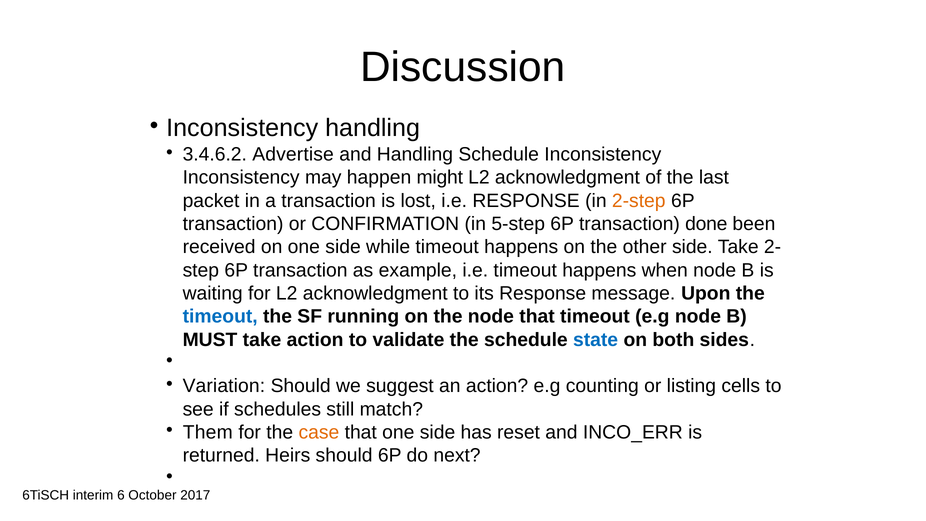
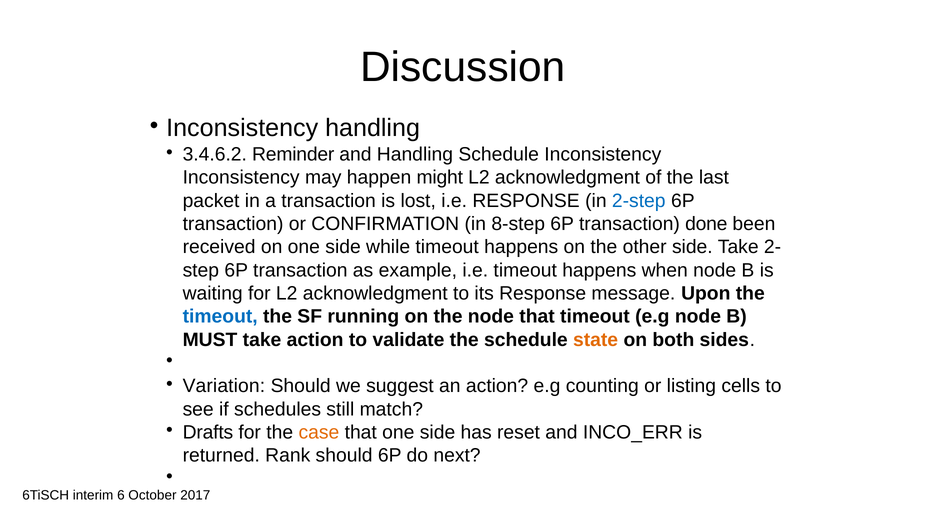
Advertise: Advertise -> Reminder
2-step colour: orange -> blue
5-step: 5-step -> 8-step
state colour: blue -> orange
Them: Them -> Drafts
Heirs: Heirs -> Rank
